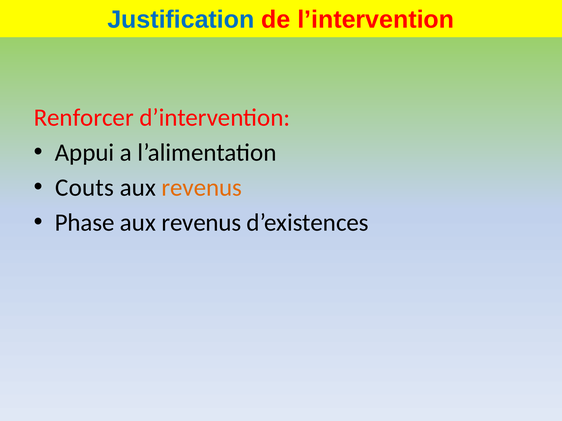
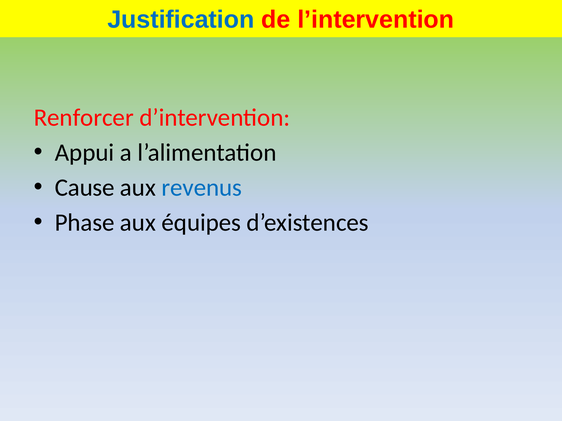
Couts: Couts -> Cause
revenus at (202, 188) colour: orange -> blue
revenus at (201, 223): revenus -> équipes
